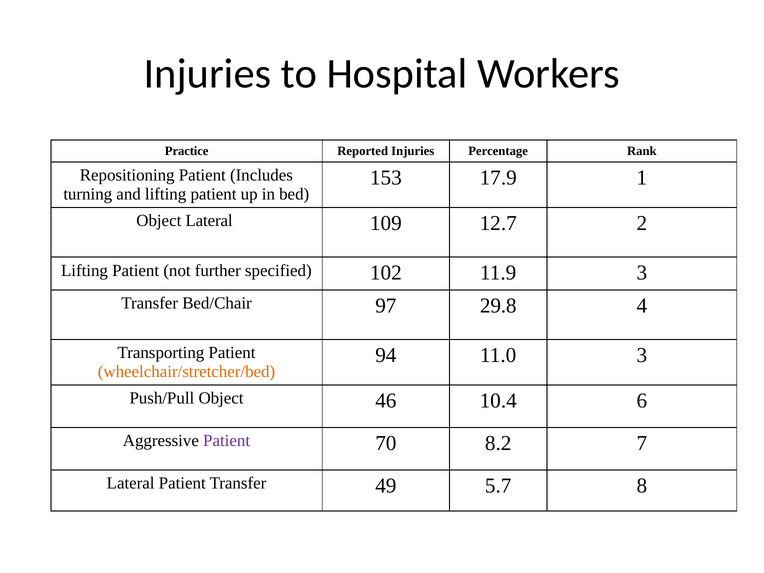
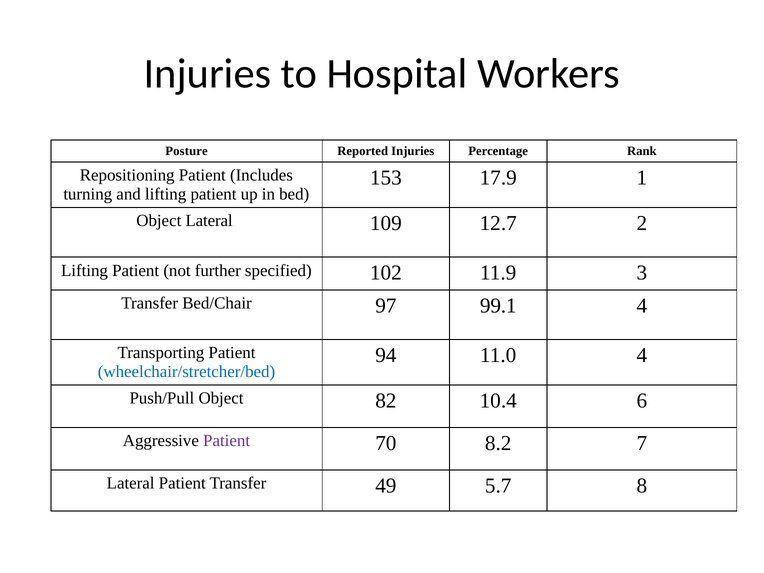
Practice: Practice -> Posture
29.8: 29.8 -> 99.1
11.0 3: 3 -> 4
wheelchair/stretcher/bed colour: orange -> blue
46: 46 -> 82
